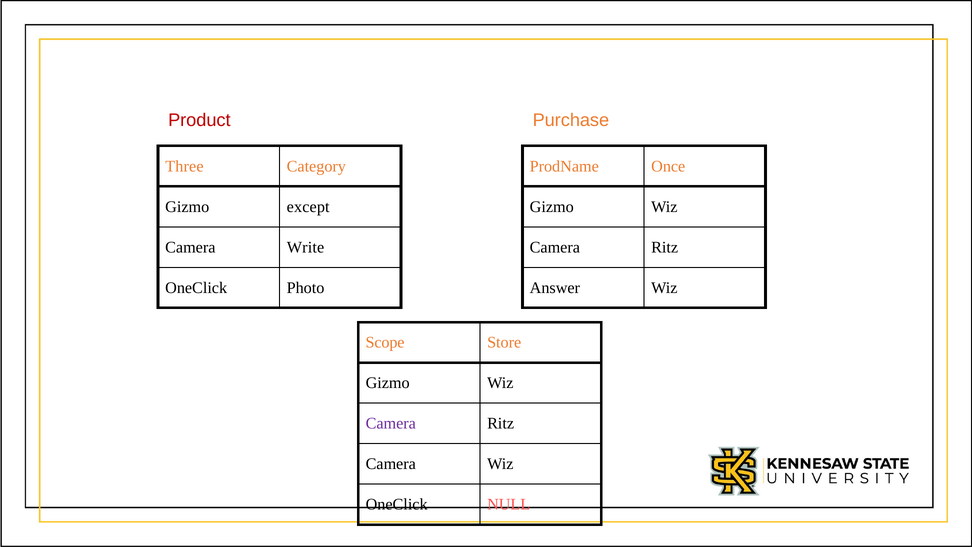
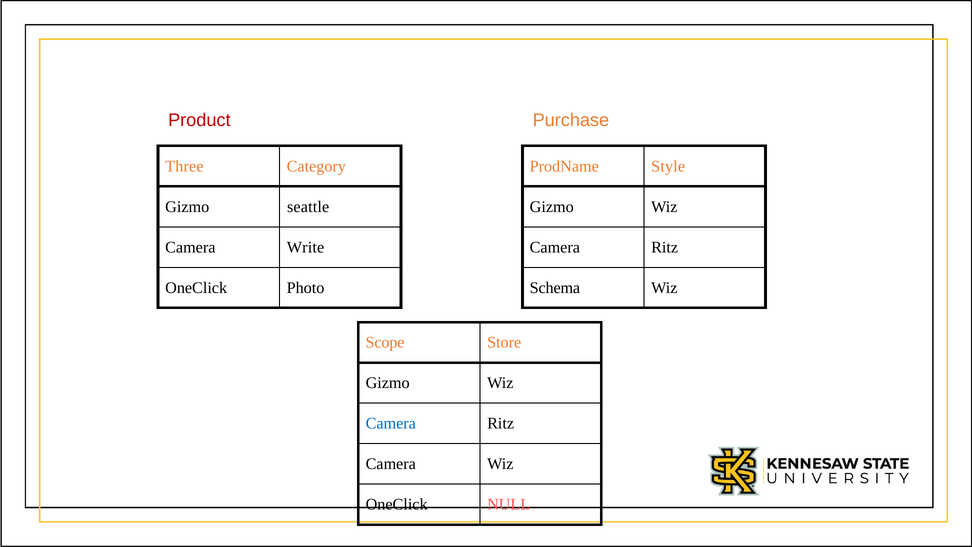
Once: Once -> Style
except: except -> seattle
Answer: Answer -> Schema
Camera at (391, 423) colour: purple -> blue
